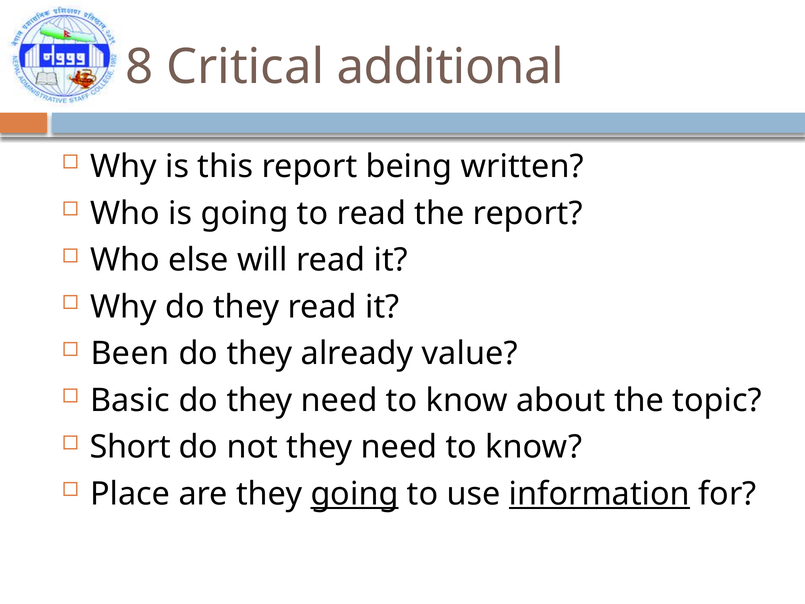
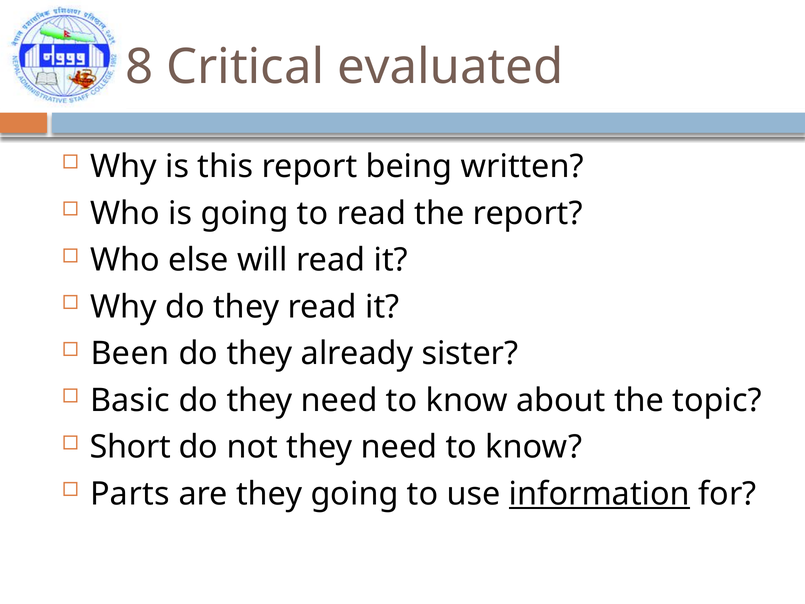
additional: additional -> evaluated
value: value -> sister
Place: Place -> Parts
going at (355, 494) underline: present -> none
